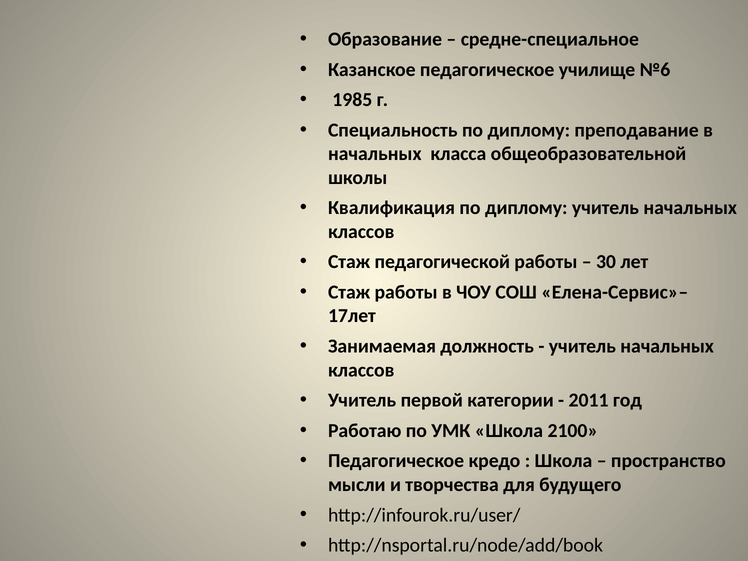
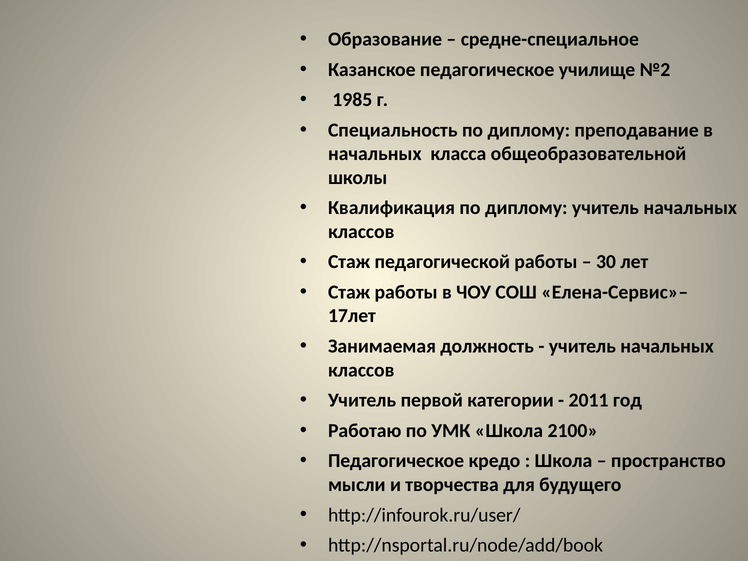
№6: №6 -> №2
